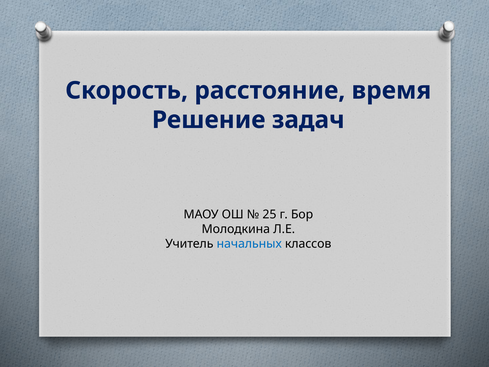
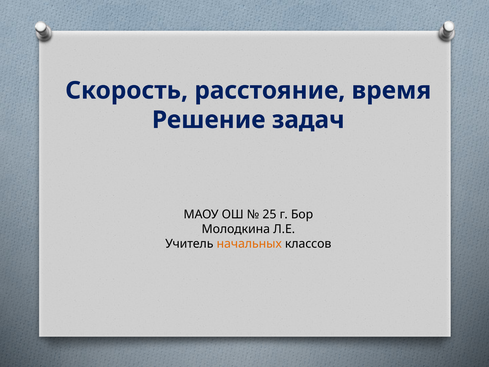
начальных colour: blue -> orange
